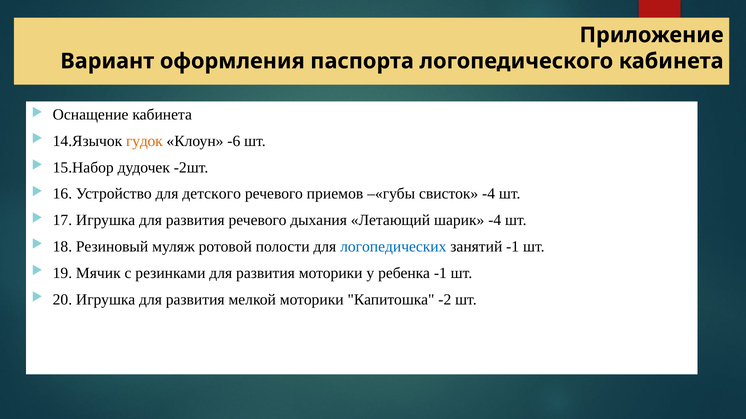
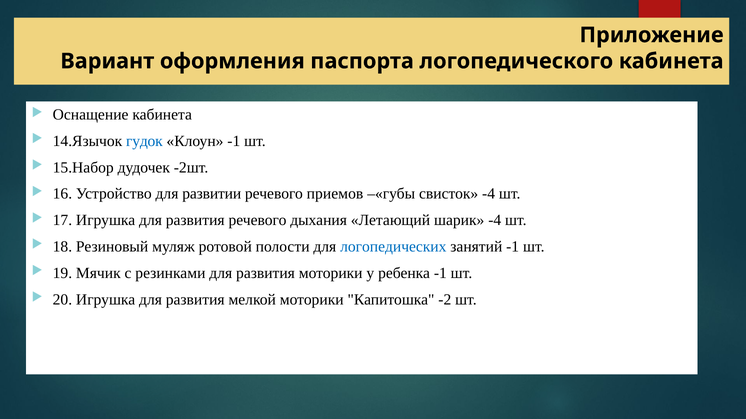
гудок colour: orange -> blue
Клоун -6: -6 -> -1
детского: детского -> развитии
